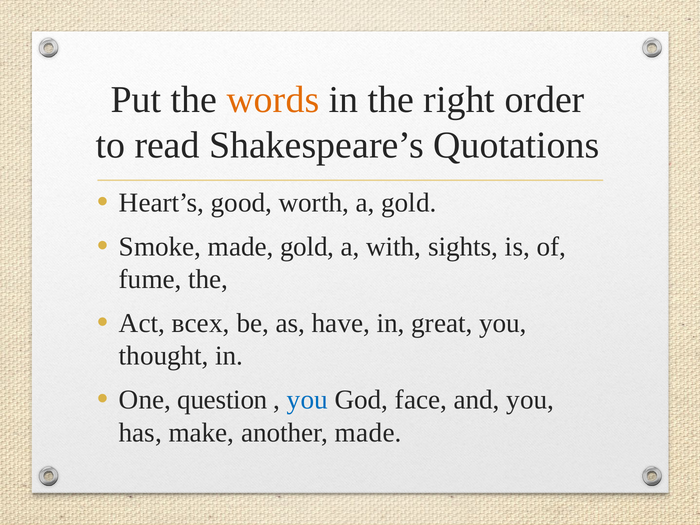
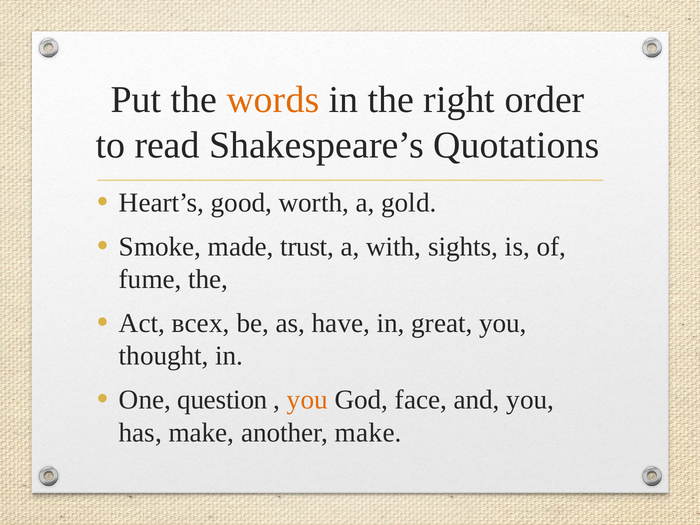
made gold: gold -> trust
you at (307, 400) colour: blue -> orange
another made: made -> make
